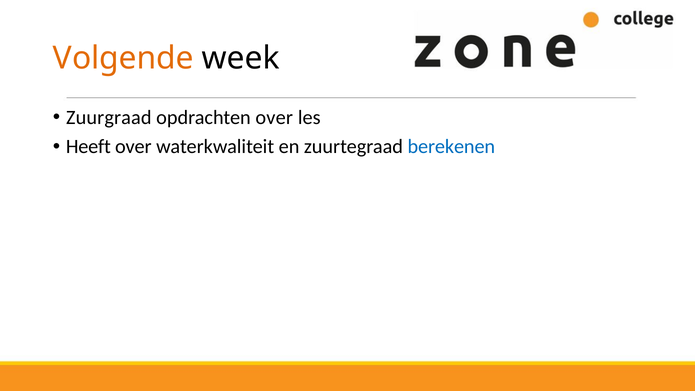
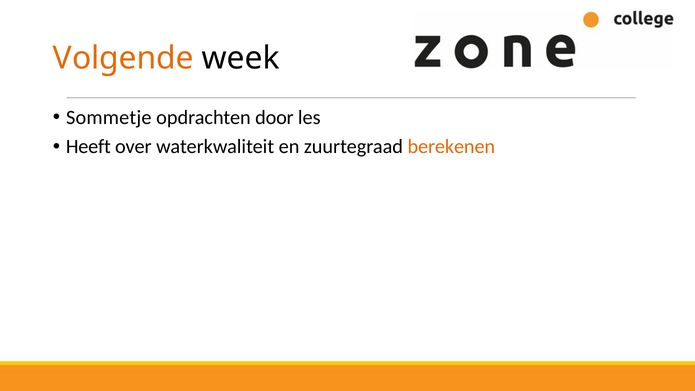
Zuurgraad: Zuurgraad -> Sommetje
opdrachten over: over -> door
berekenen colour: blue -> orange
